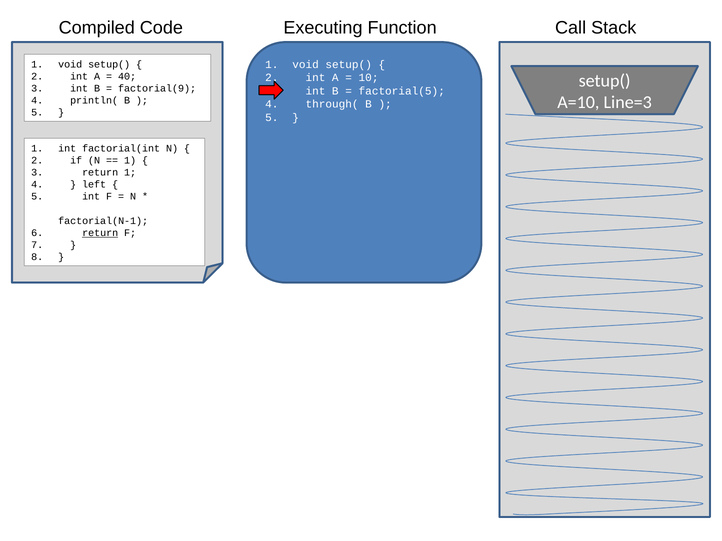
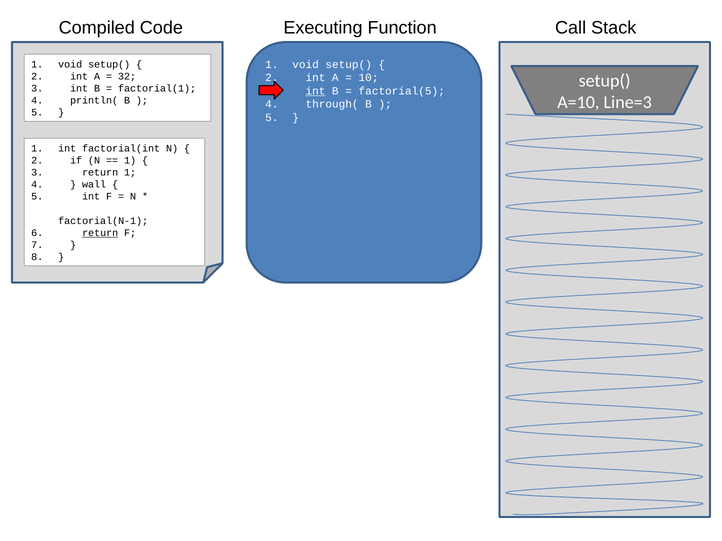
40: 40 -> 32
factorial(9: factorial(9 -> factorial(1
int at (315, 91) underline: none -> present
left: left -> wall
